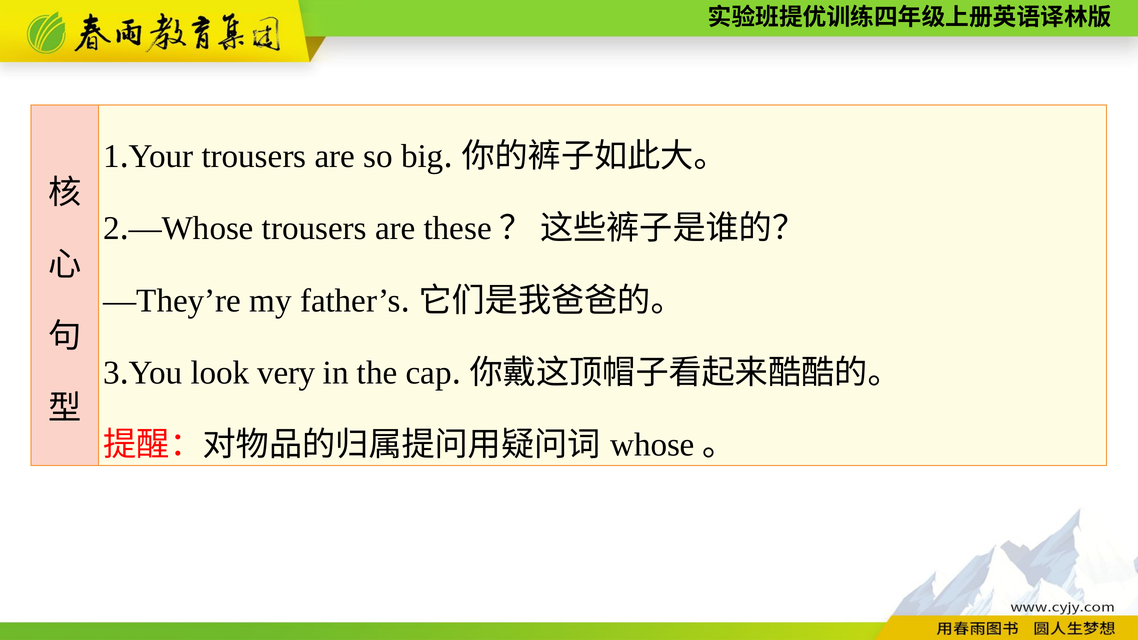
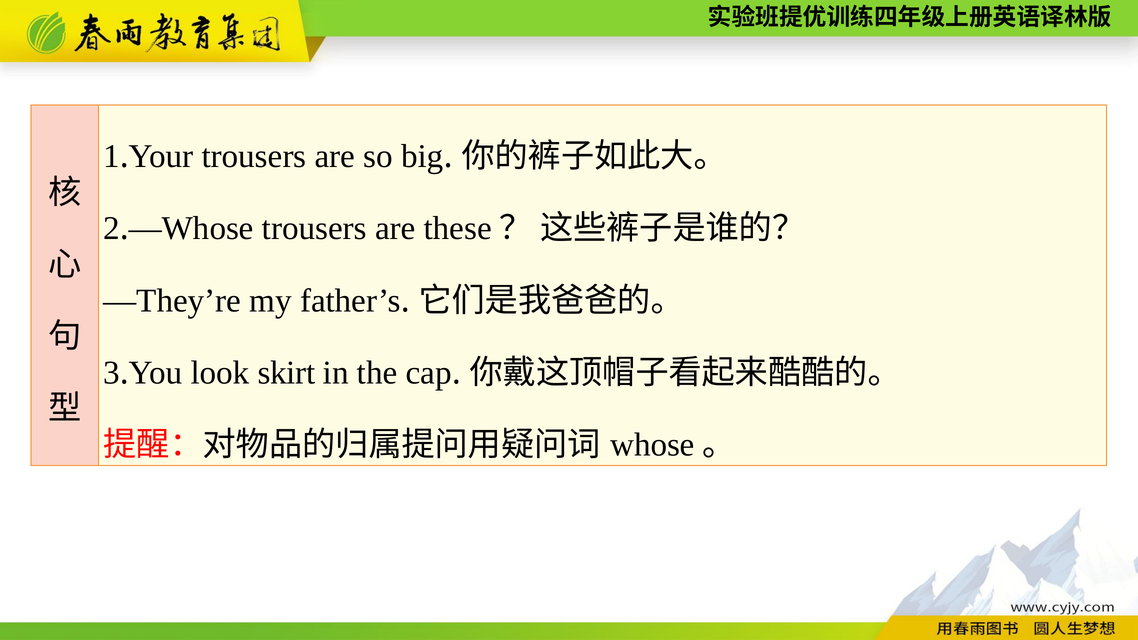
very: very -> skirt
